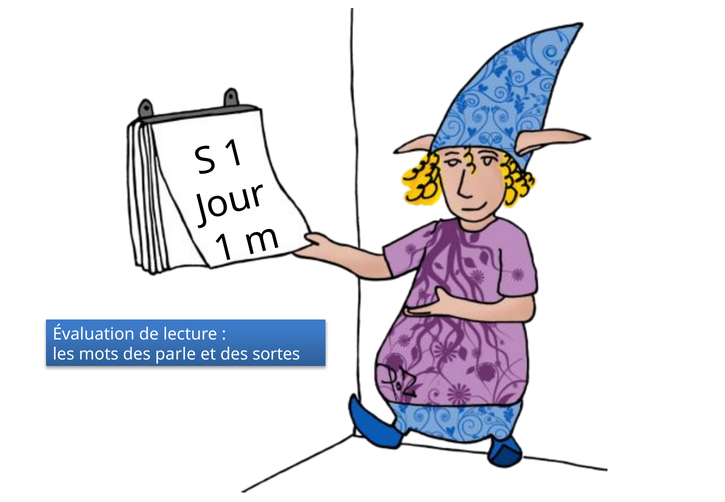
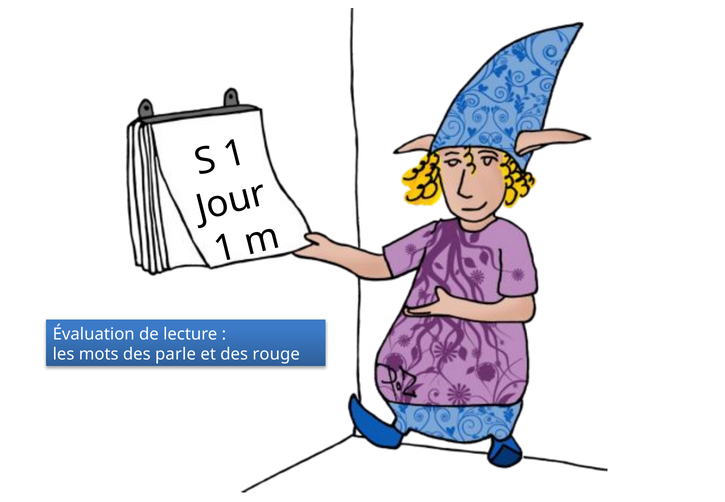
sortes: sortes -> rouge
